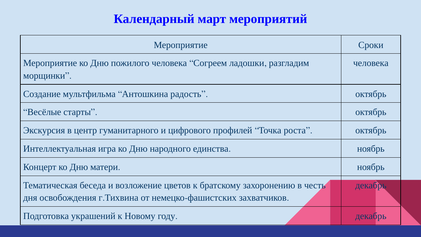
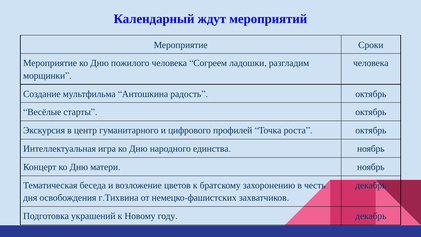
март: март -> ждут
